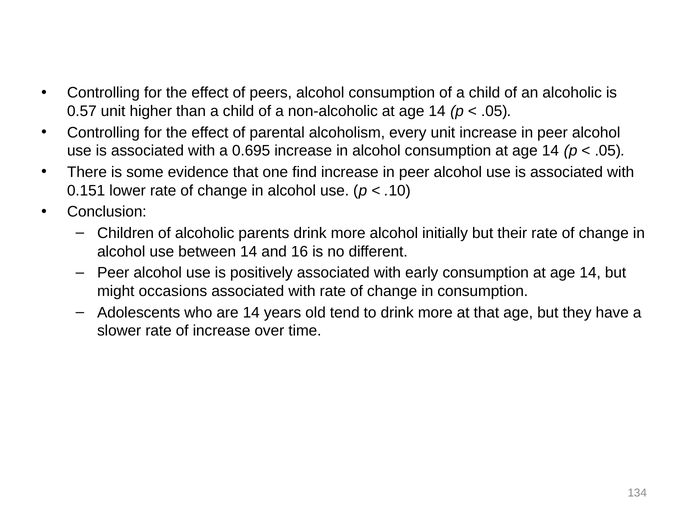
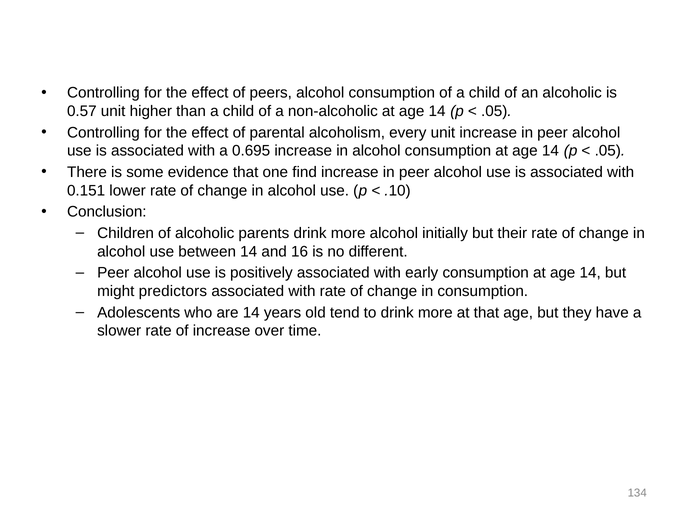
occasions: occasions -> predictors
